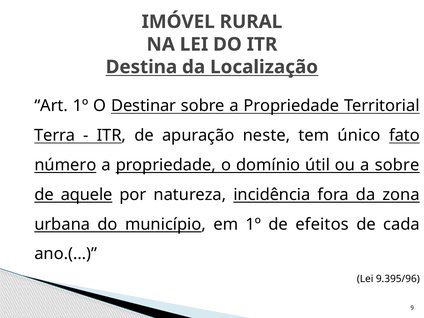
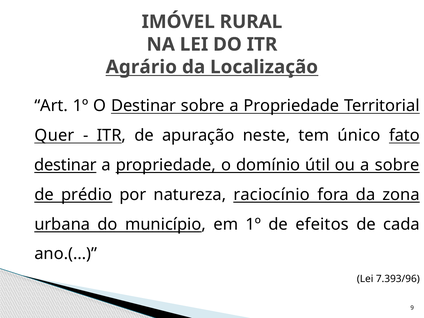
Destina: Destina -> Agrário
Terra: Terra -> Quer
número at (65, 165): número -> destinar
aquele: aquele -> prédio
incidência: incidência -> raciocínio
9.395/96: 9.395/96 -> 7.393/96
